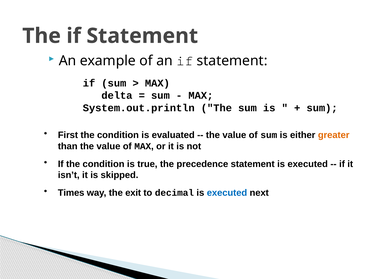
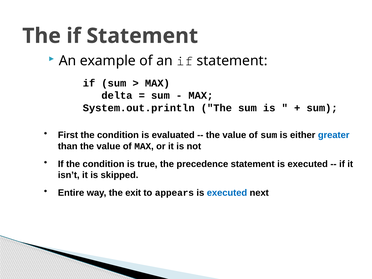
greater colour: orange -> blue
Times: Times -> Entire
decimal: decimal -> appears
